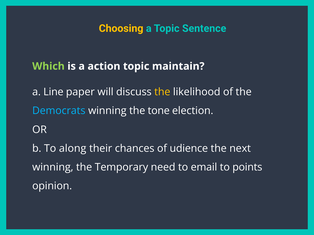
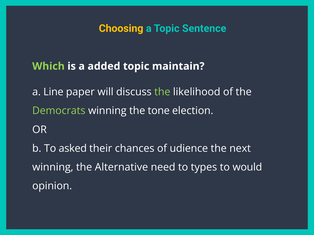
action: action -> added
the at (162, 92) colour: yellow -> light green
Democrats colour: light blue -> light green
along: along -> asked
Temporary: Temporary -> Alternative
email: email -> types
points: points -> would
